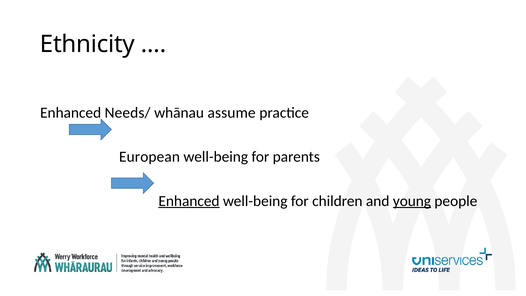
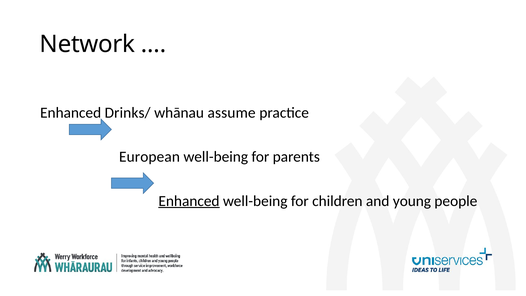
Ethnicity: Ethnicity -> Network
Needs/: Needs/ -> Drinks/
young underline: present -> none
